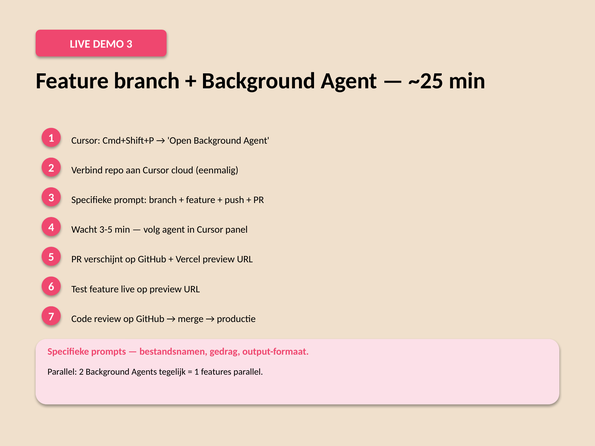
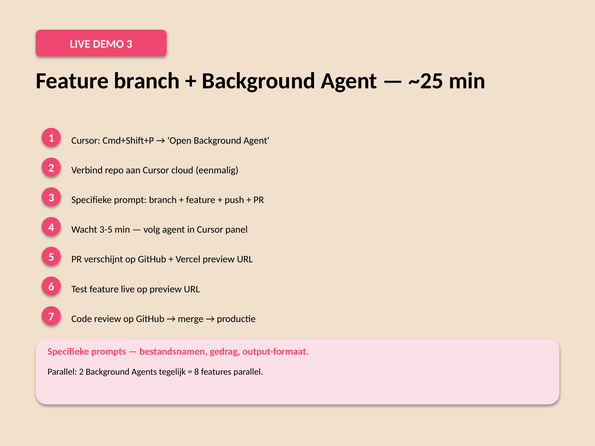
1 at (197, 372): 1 -> 8
